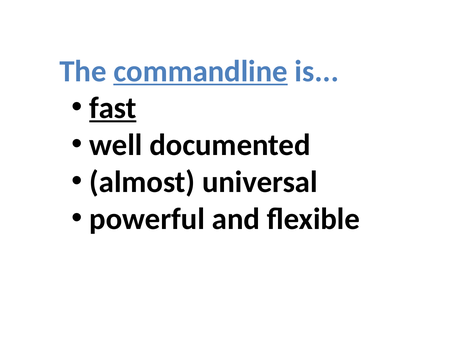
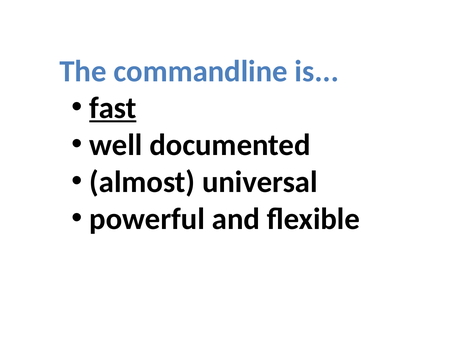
commandline underline: present -> none
